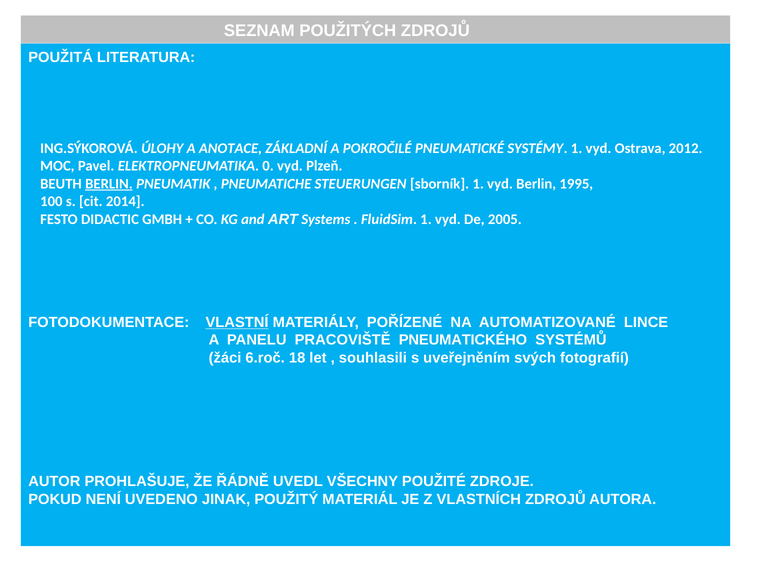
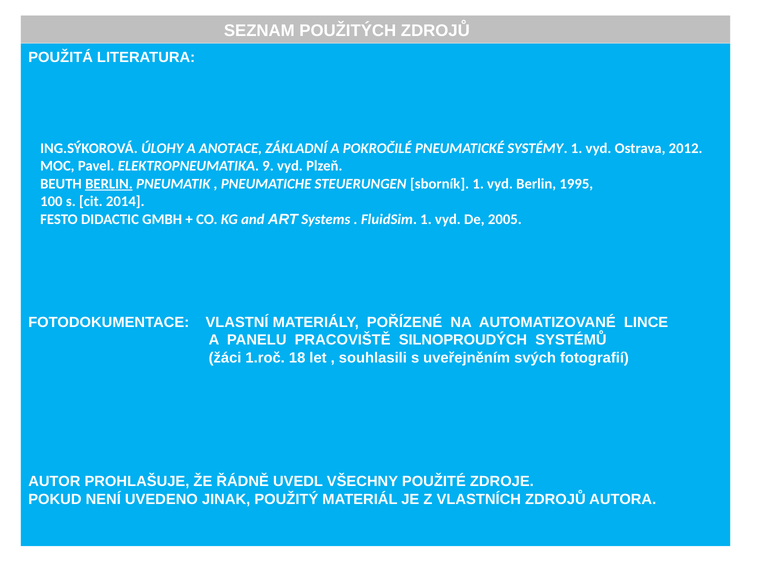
0: 0 -> 9
VLASTNÍ underline: present -> none
PNEUMATICKÉHO: PNEUMATICKÉHO -> SILNOPROUDÝCH
6.roč: 6.roč -> 1.roč
